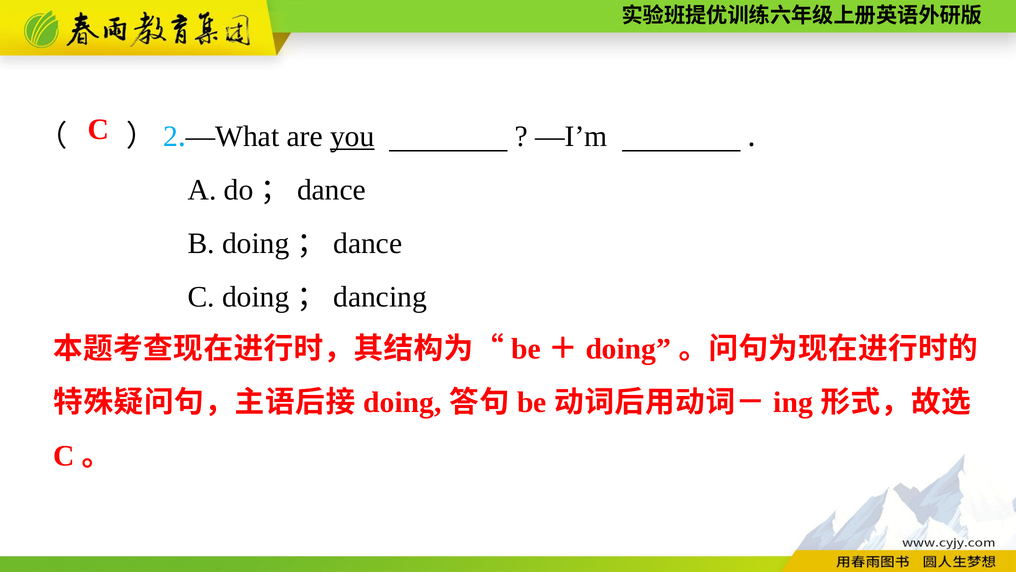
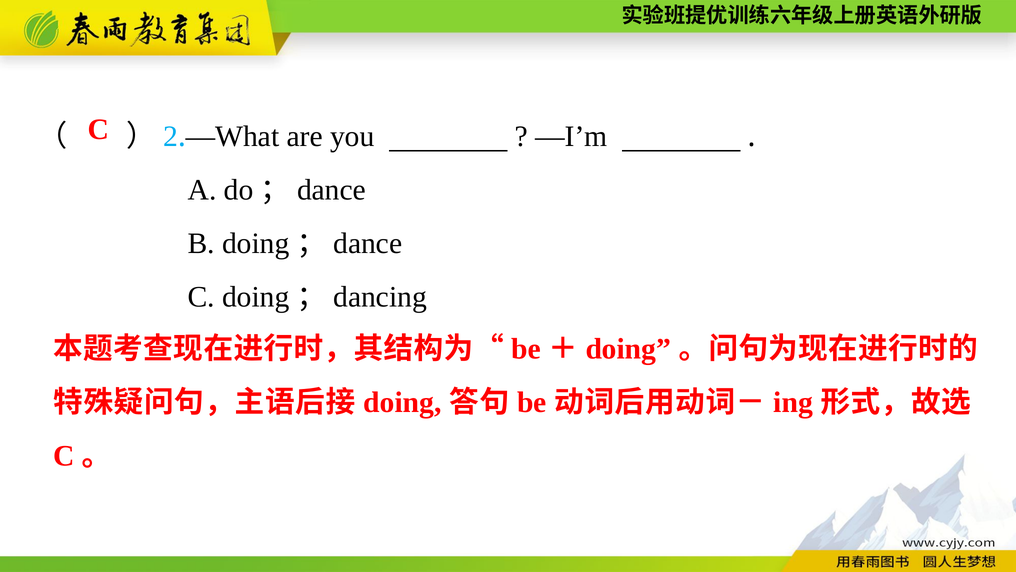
you underline: present -> none
